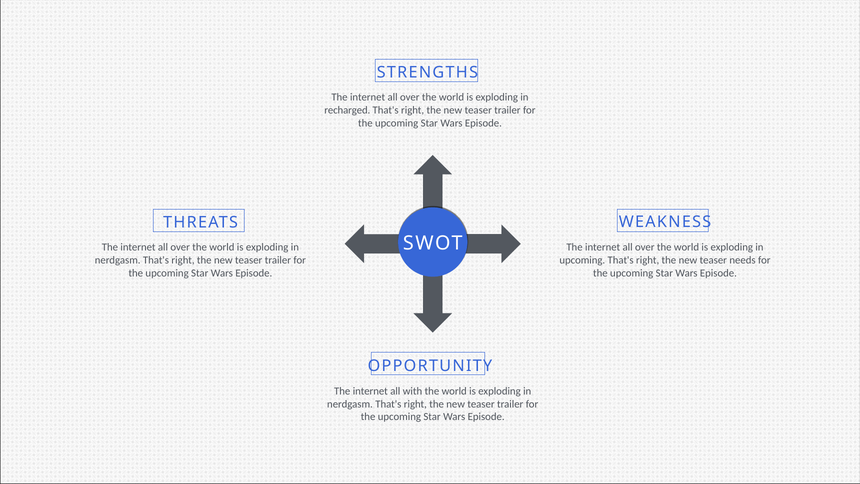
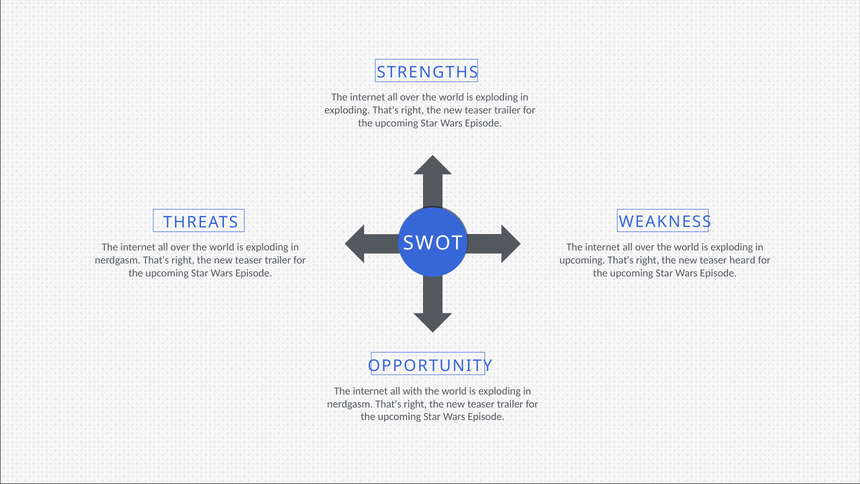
recharged at (347, 110): recharged -> exploding
needs: needs -> heard
